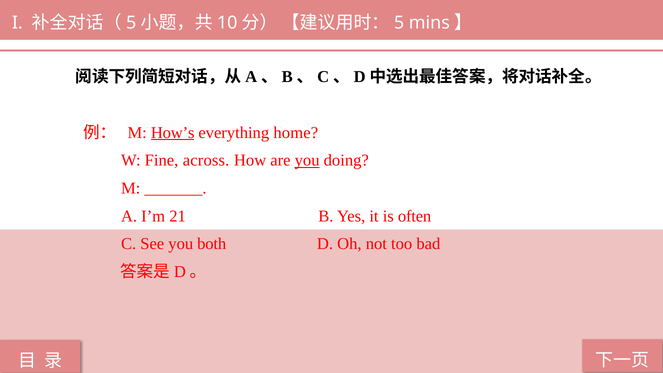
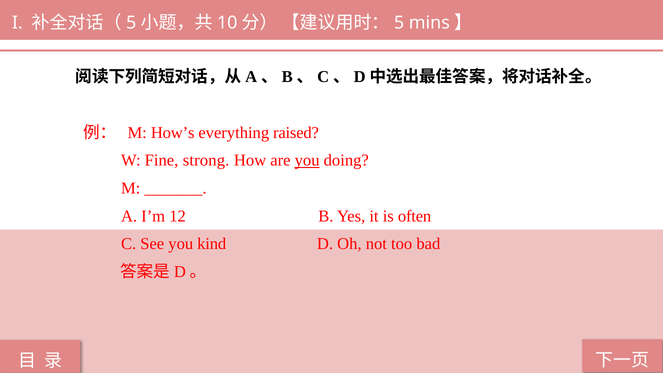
How’s underline: present -> none
home: home -> raised
across: across -> strong
21: 21 -> 12
both: both -> kind
